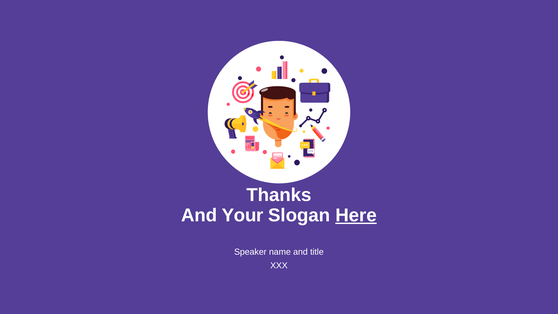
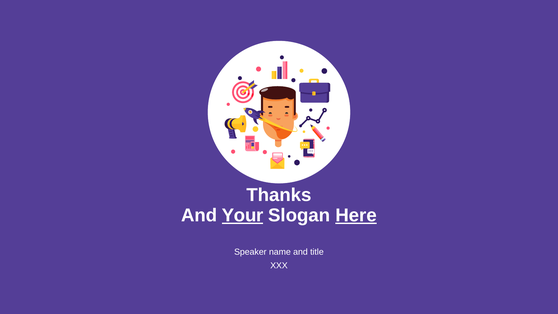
Your underline: none -> present
